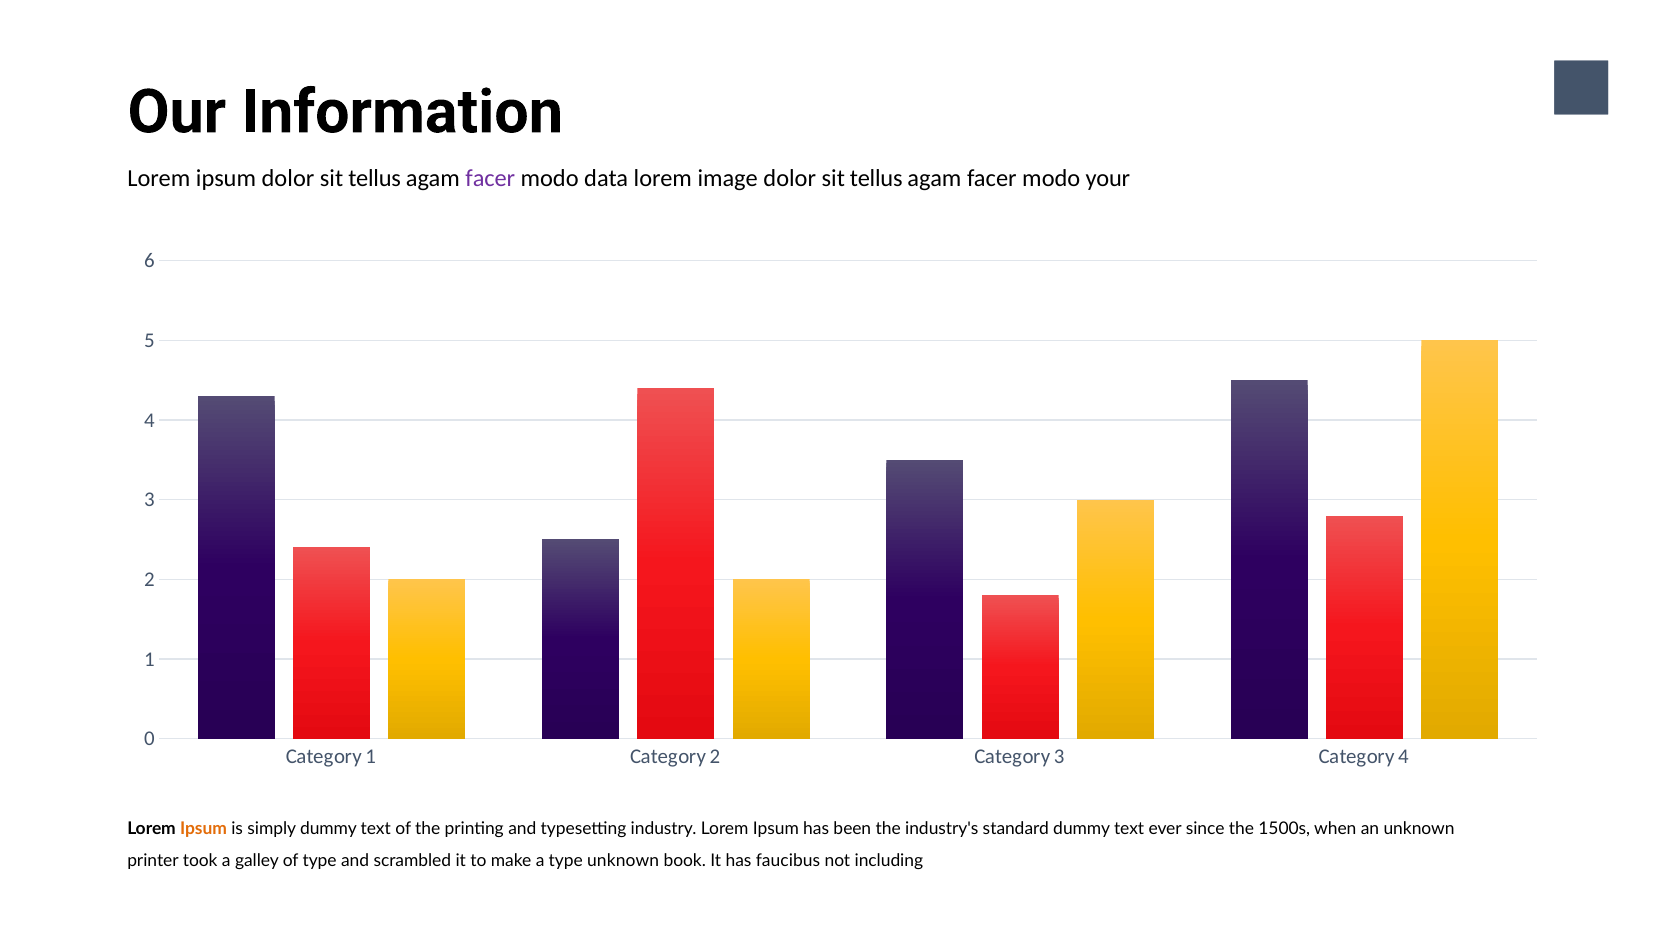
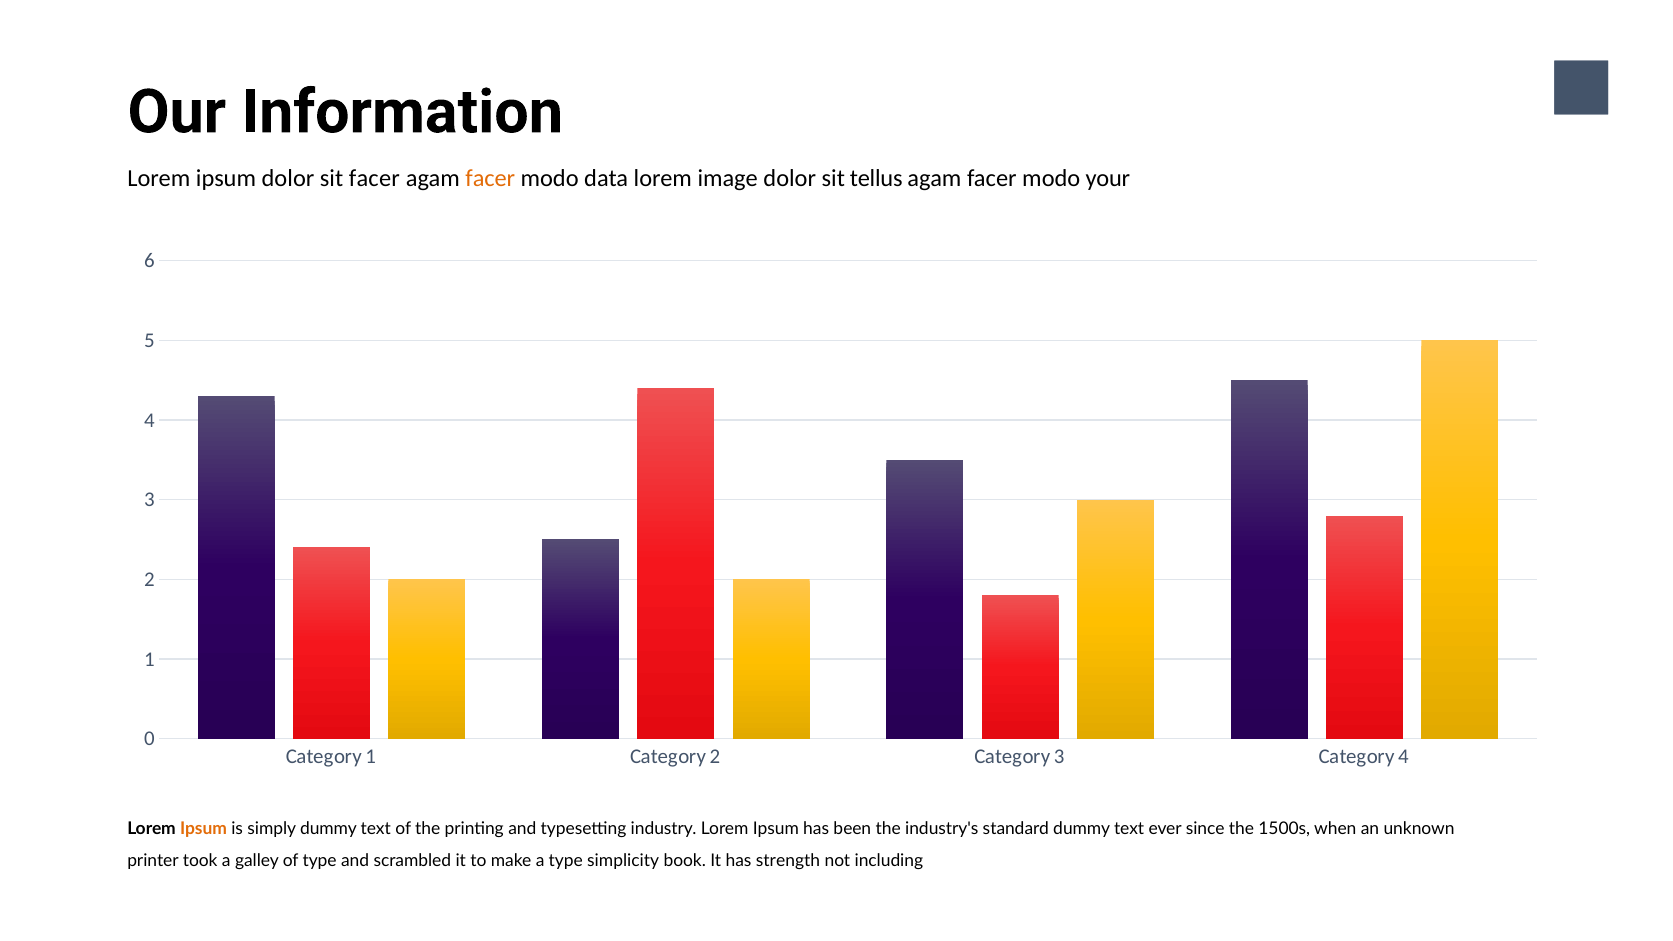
ipsum dolor sit tellus: tellus -> facer
facer at (490, 178) colour: purple -> orange
type unknown: unknown -> simplicity
faucibus: faucibus -> strength
